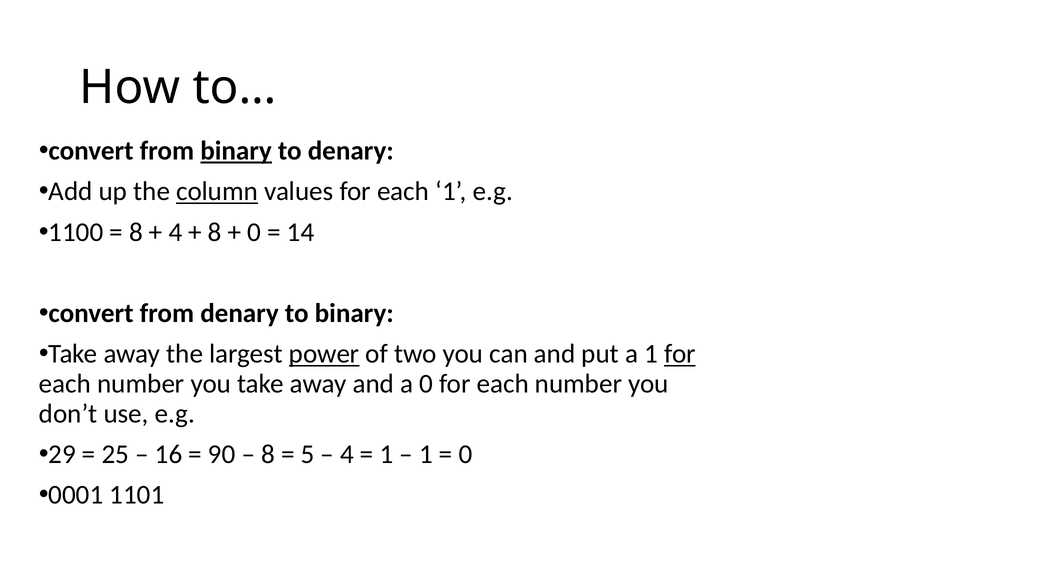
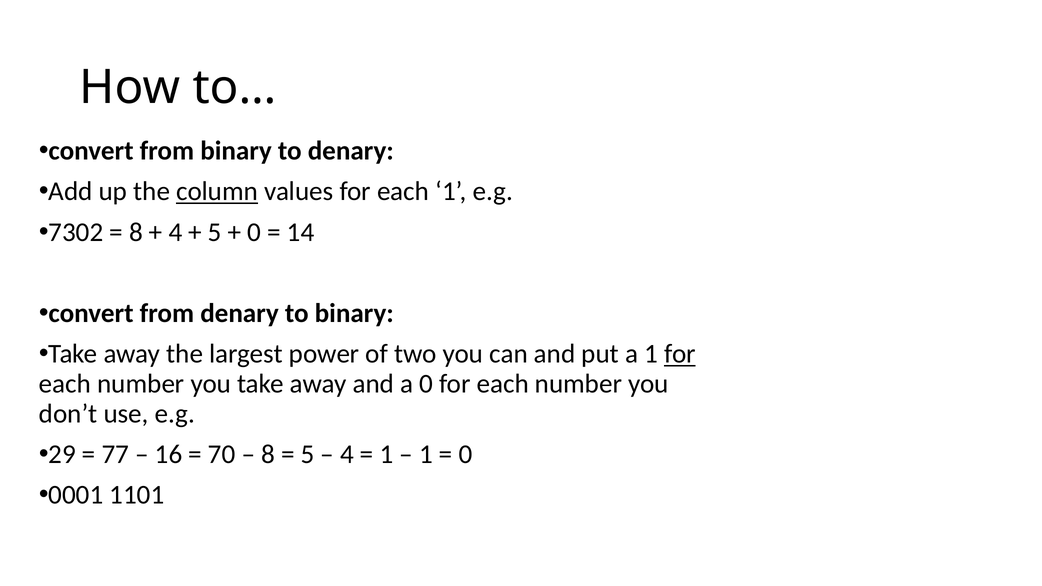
binary at (236, 151) underline: present -> none
1100: 1100 -> 7302
8 at (215, 232): 8 -> 5
power underline: present -> none
25: 25 -> 77
90: 90 -> 70
